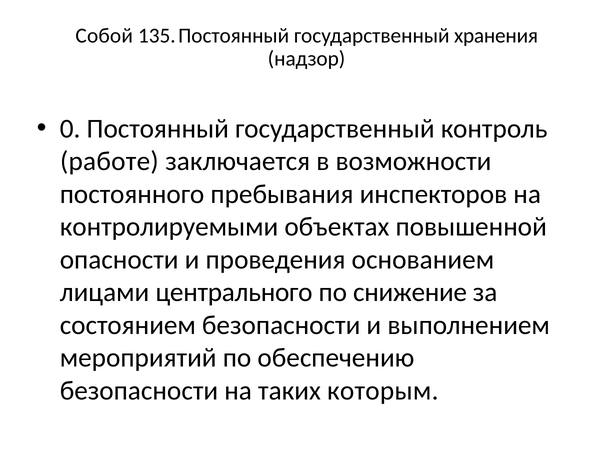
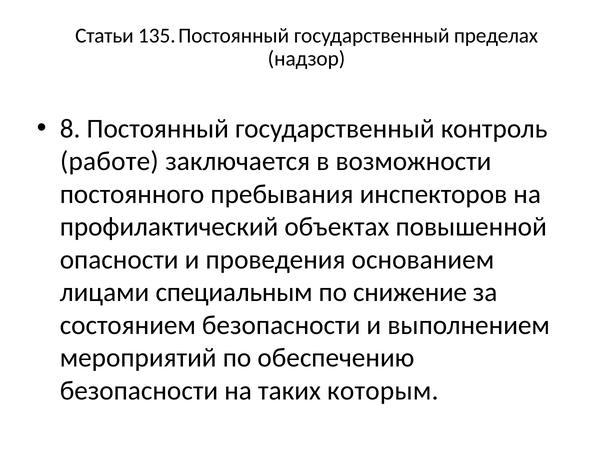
Собой: Собой -> Статьи
хранения: хранения -> пределах
0: 0 -> 8
контролируемыми: контролируемыми -> профилактический
центрального: центрального -> специальным
